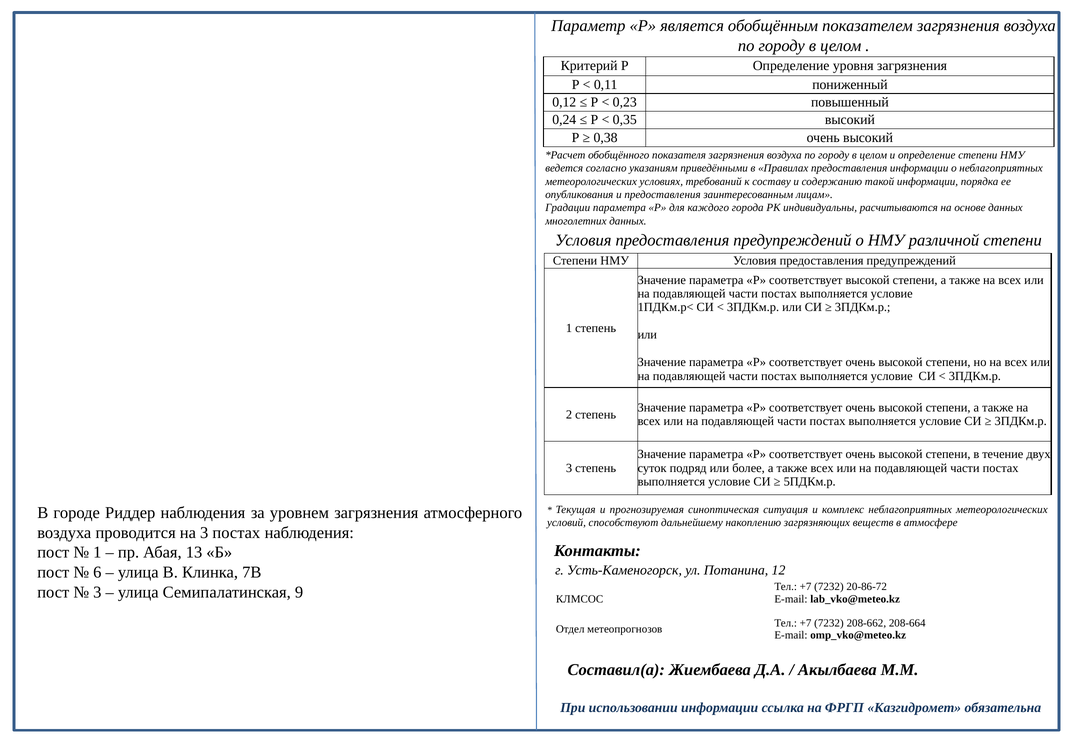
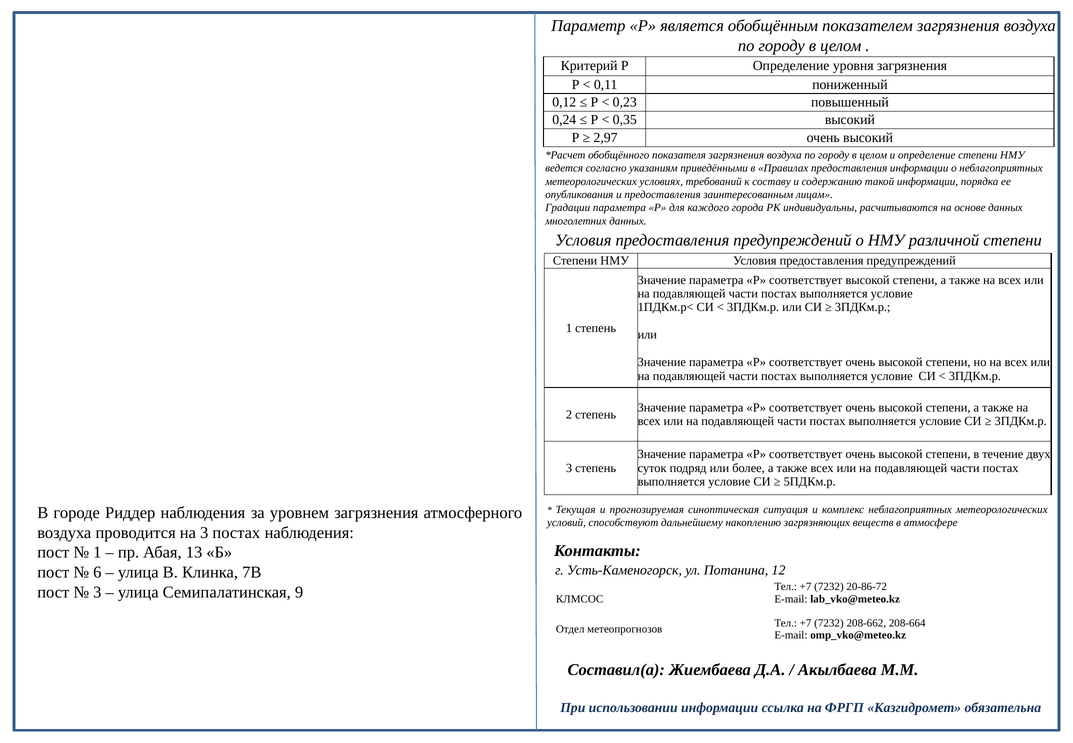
0,38: 0,38 -> 2,97
